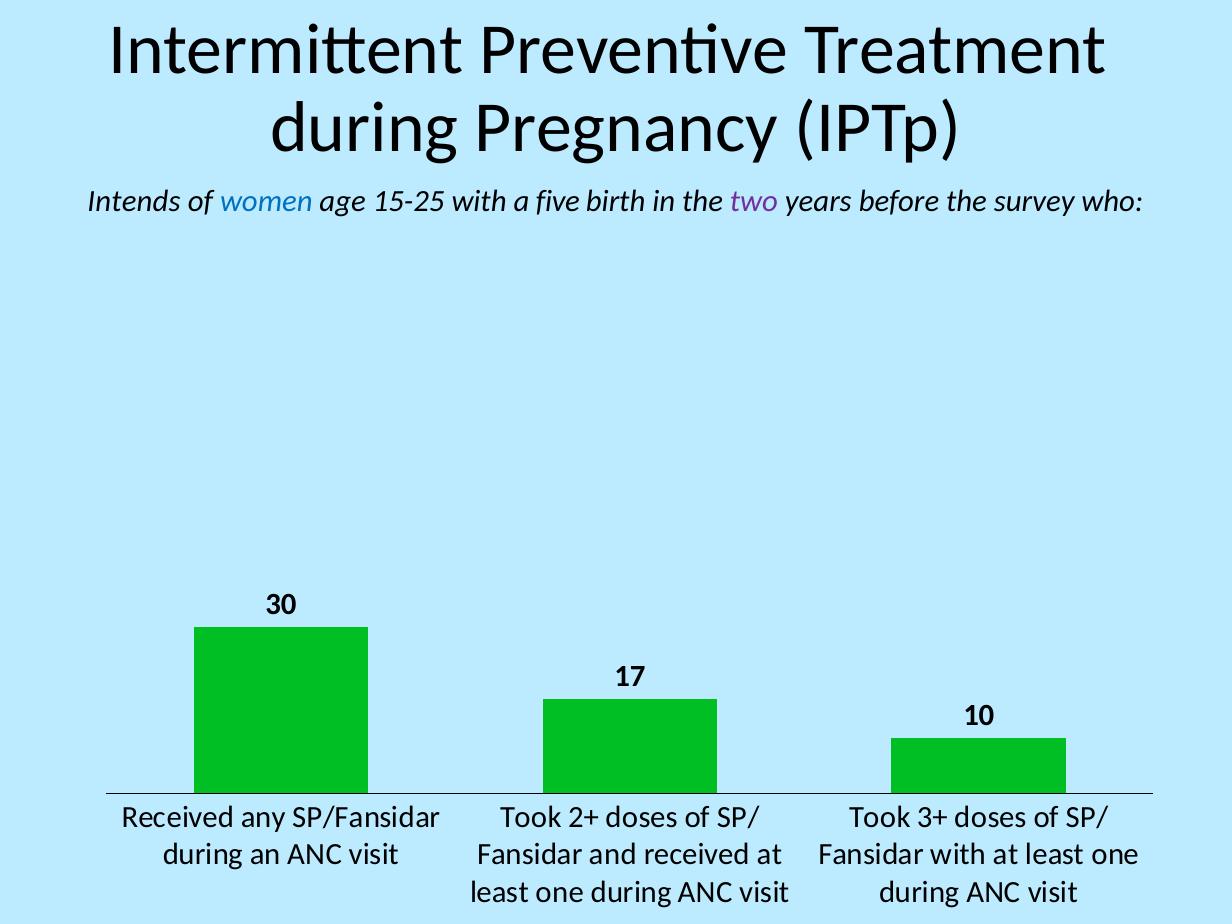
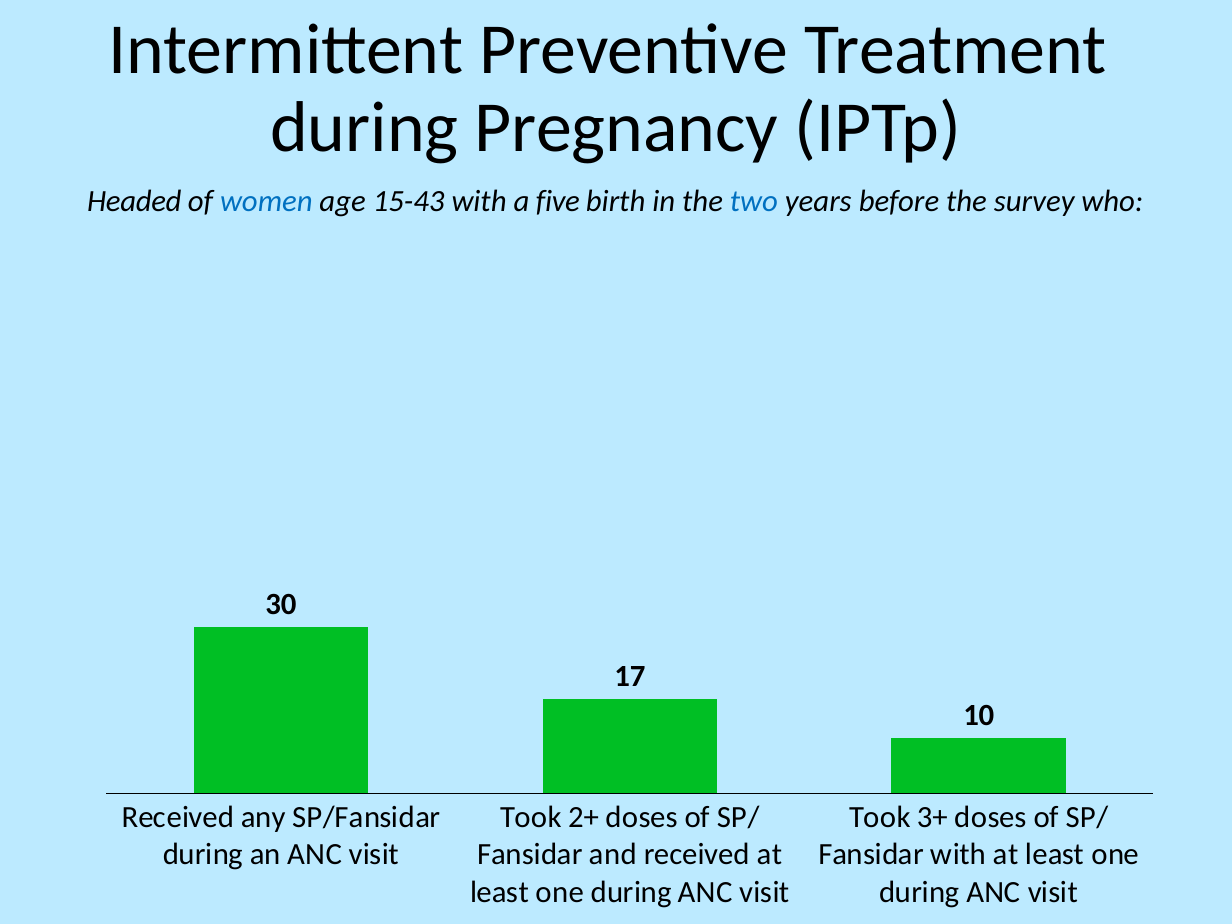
Intends: Intends -> Headed
15-25: 15-25 -> 15-43
two colour: purple -> blue
